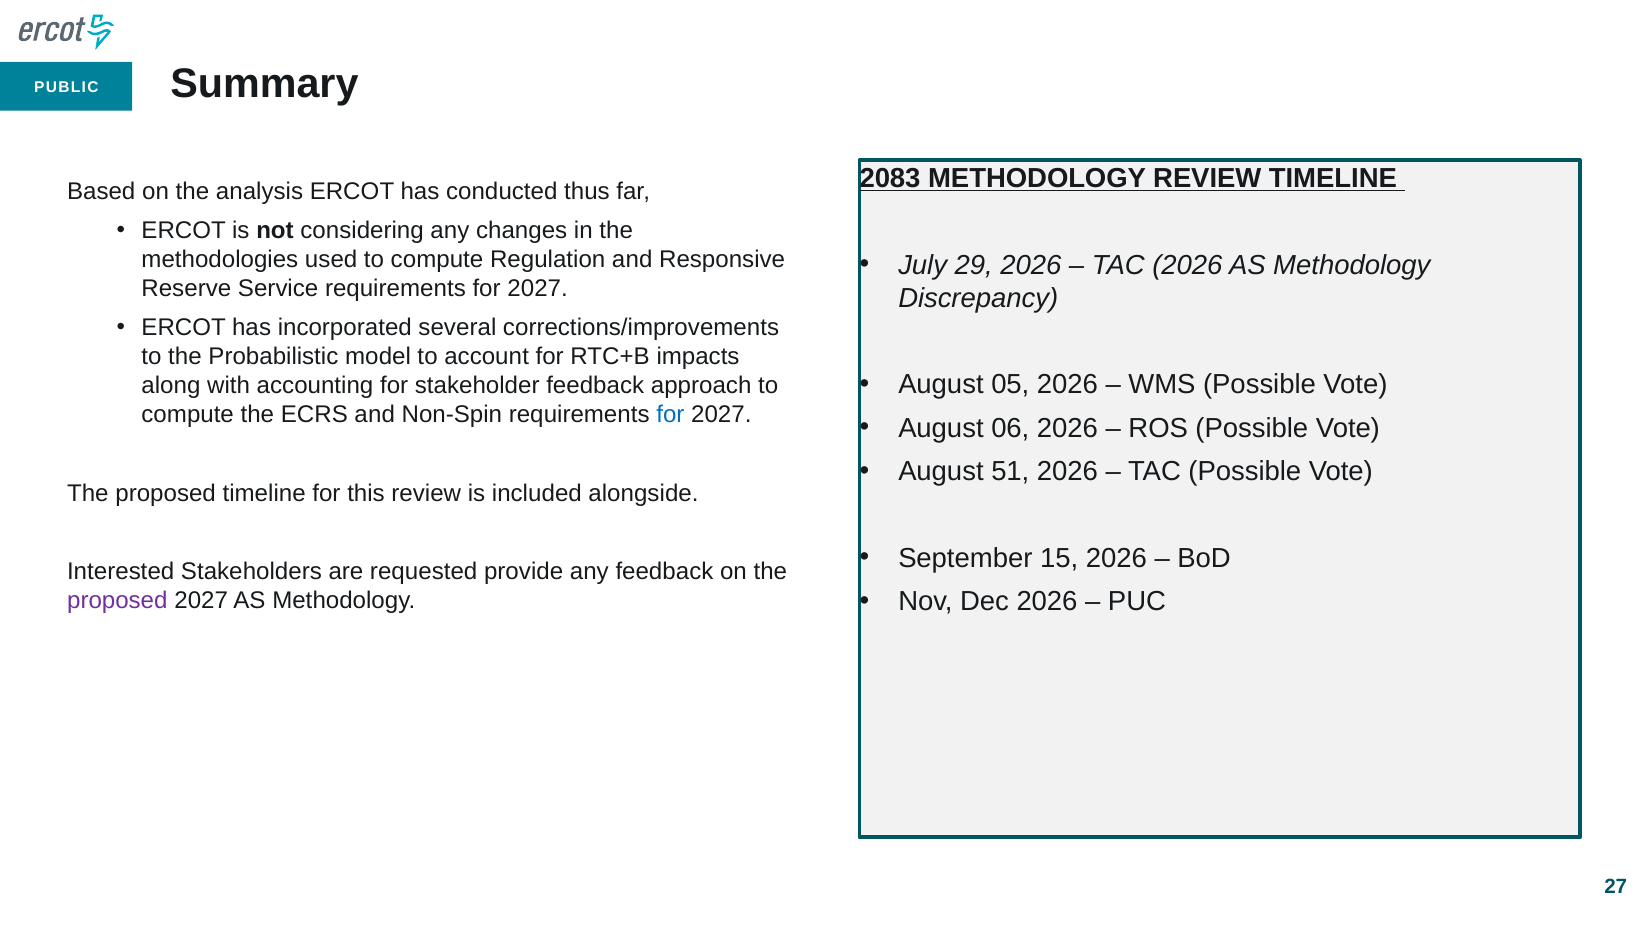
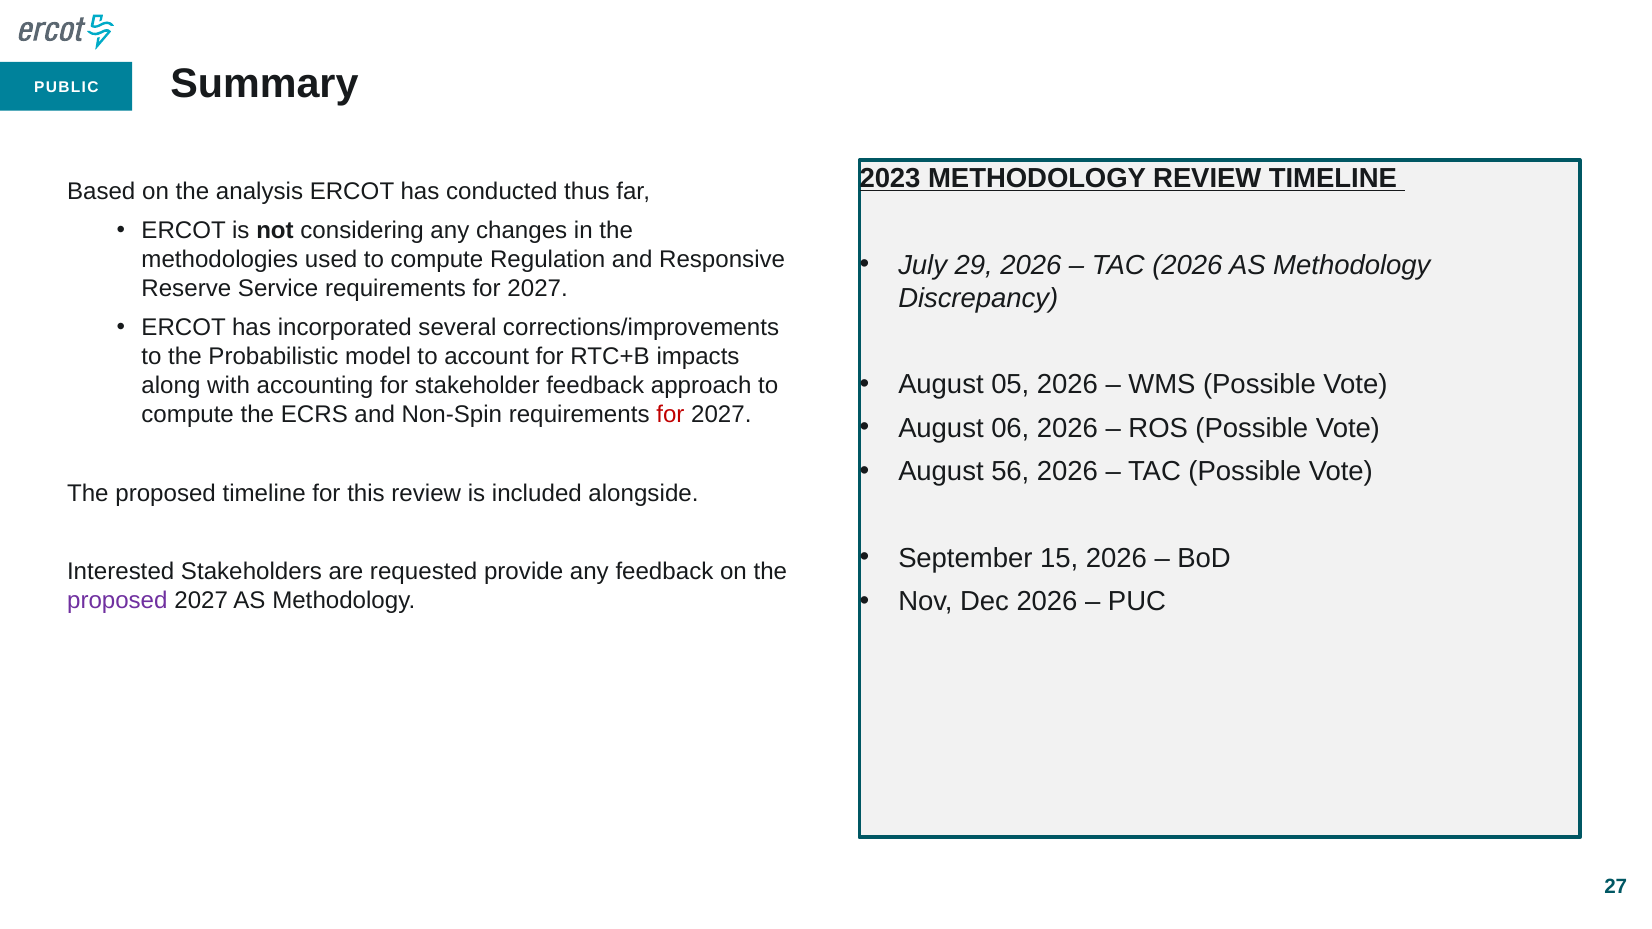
2083: 2083 -> 2023
for at (670, 415) colour: blue -> red
51: 51 -> 56
